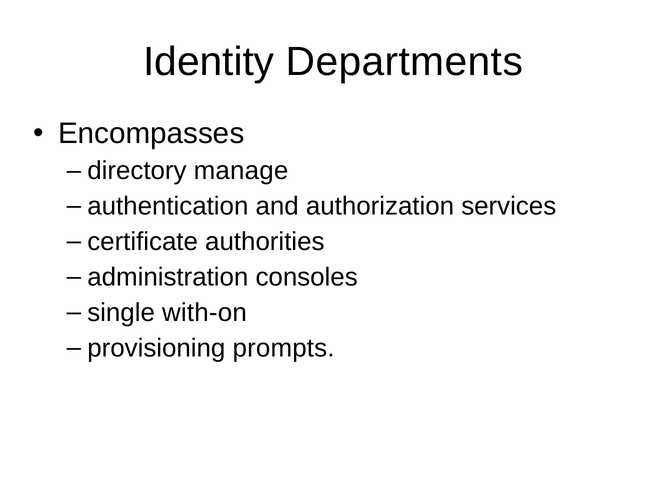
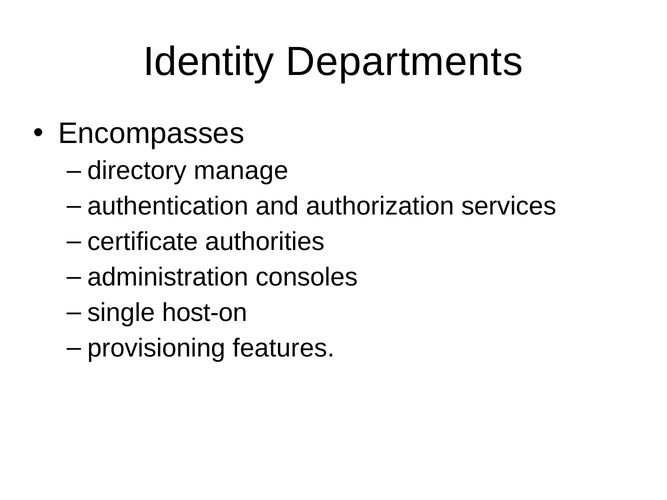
with-on: with-on -> host-on
prompts: prompts -> features
